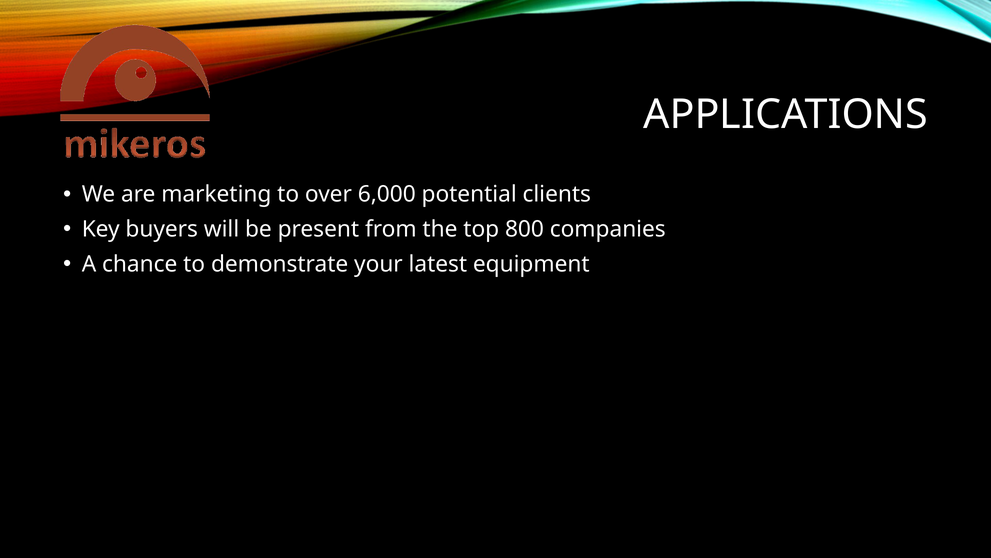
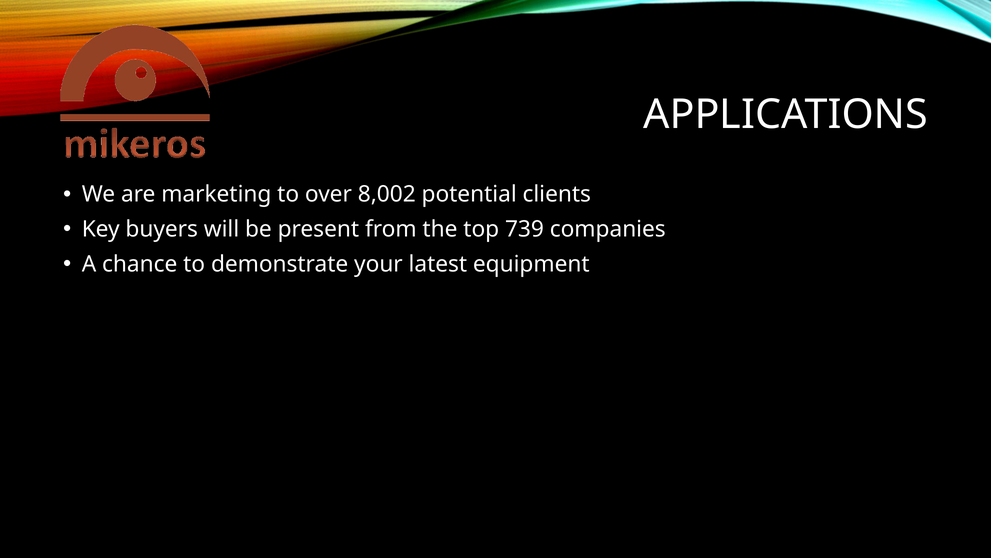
6,000: 6,000 -> 8,002
800: 800 -> 739
